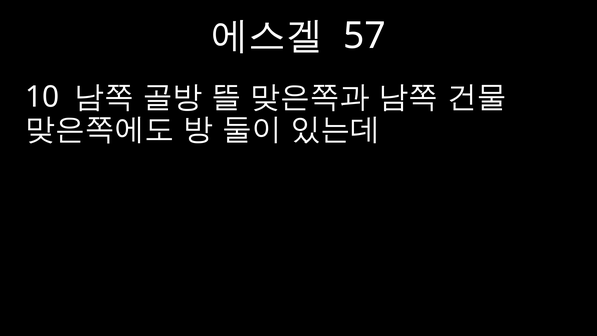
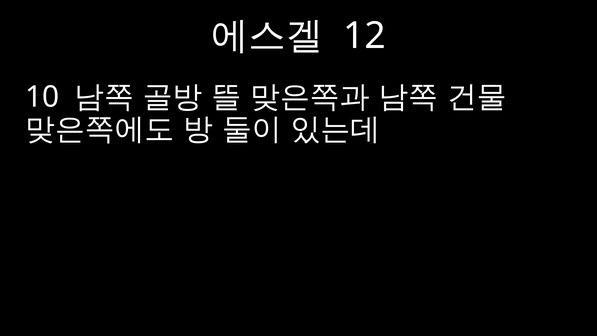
57: 57 -> 12
